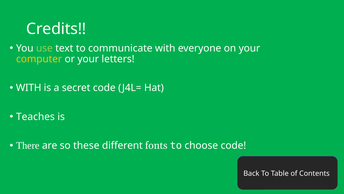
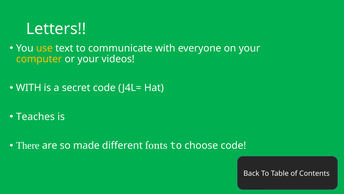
Credits: Credits -> Letters
use colour: light green -> yellow
letters: letters -> videos
these: these -> made
